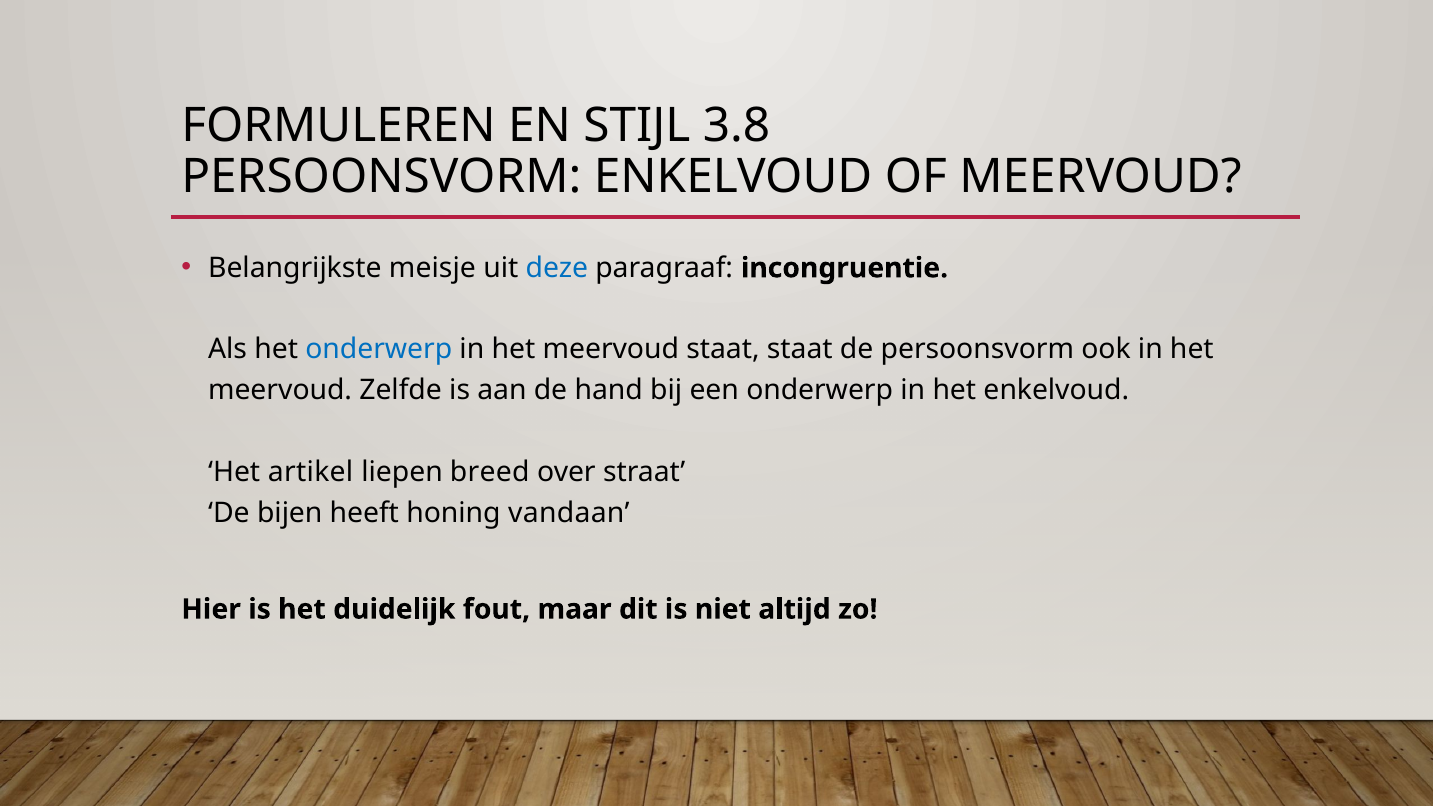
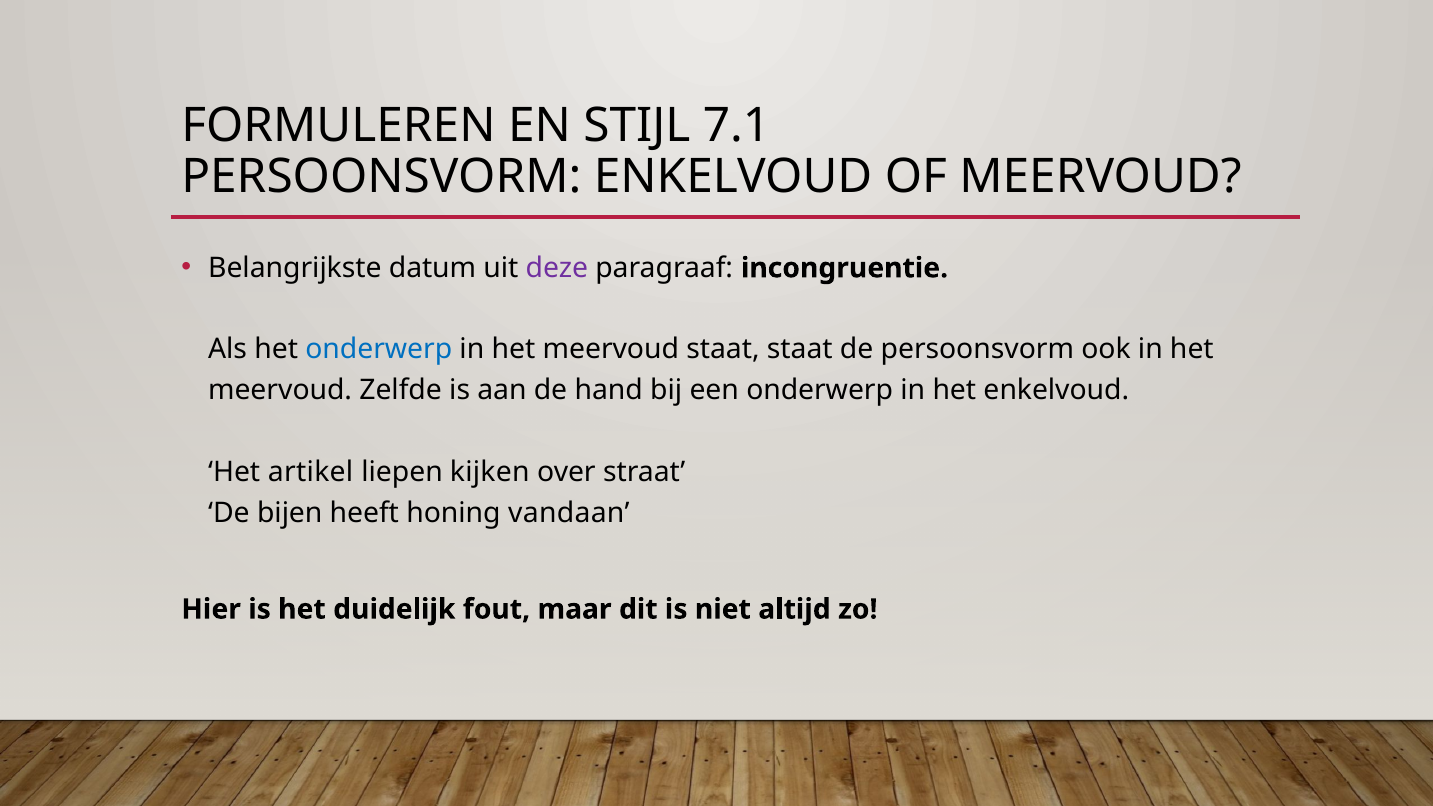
3.8: 3.8 -> 7.1
meisje: meisje -> datum
deze colour: blue -> purple
breed: breed -> kijken
